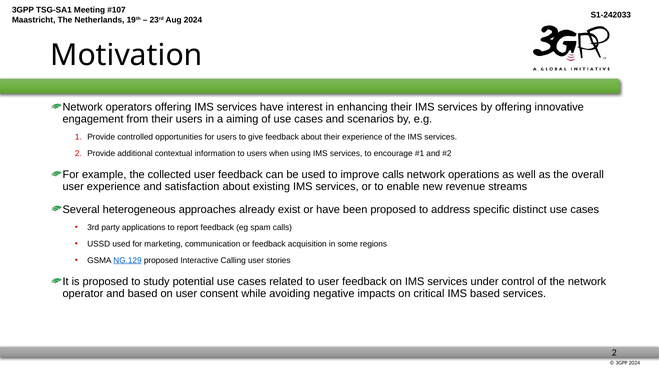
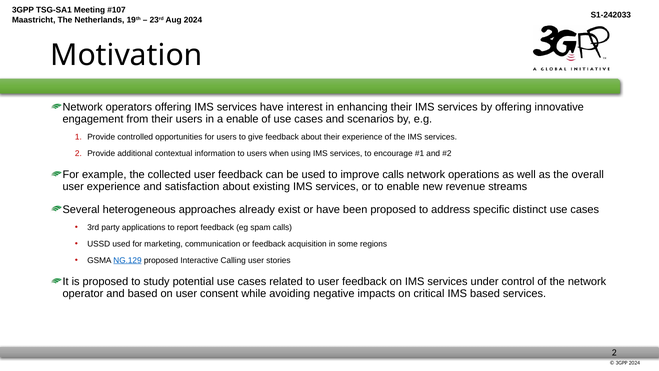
a aiming: aiming -> enable
